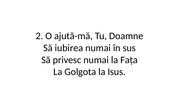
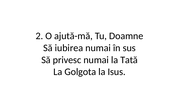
Fața: Fața -> Tată
